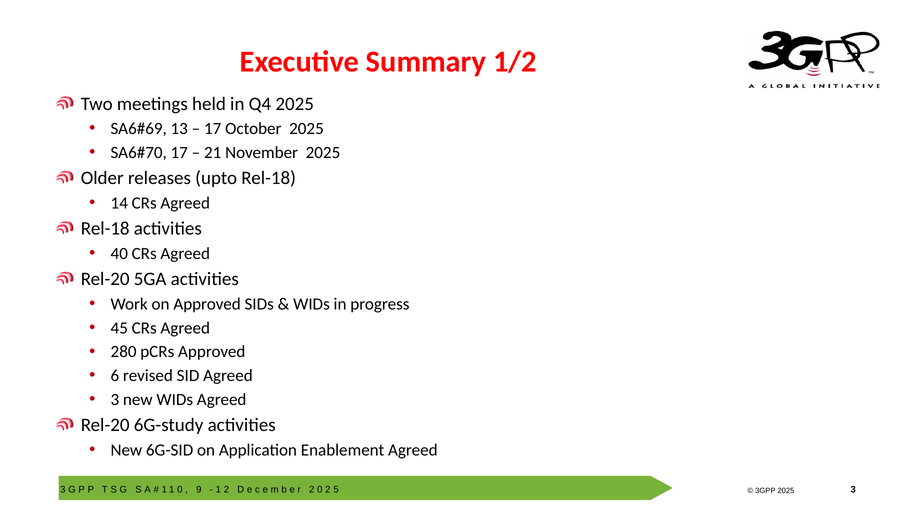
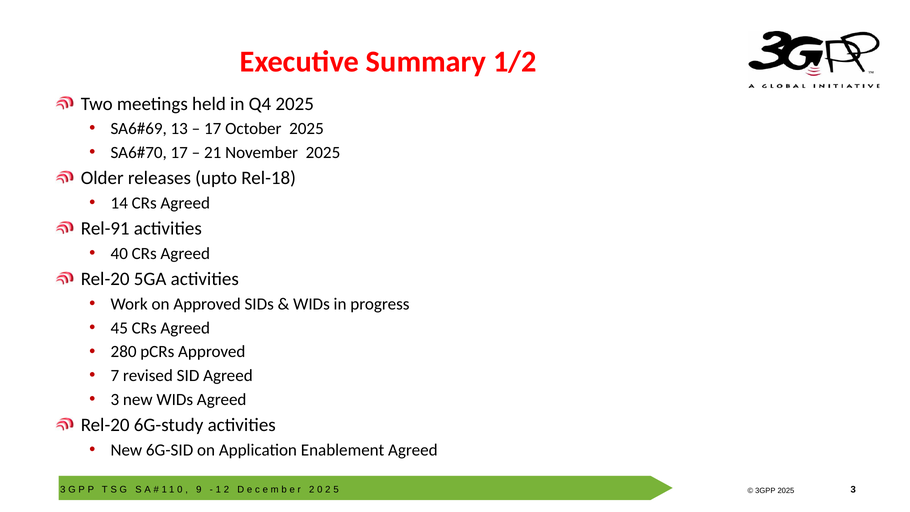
Rel-18 at (105, 229): Rel-18 -> Rel-91
6: 6 -> 7
